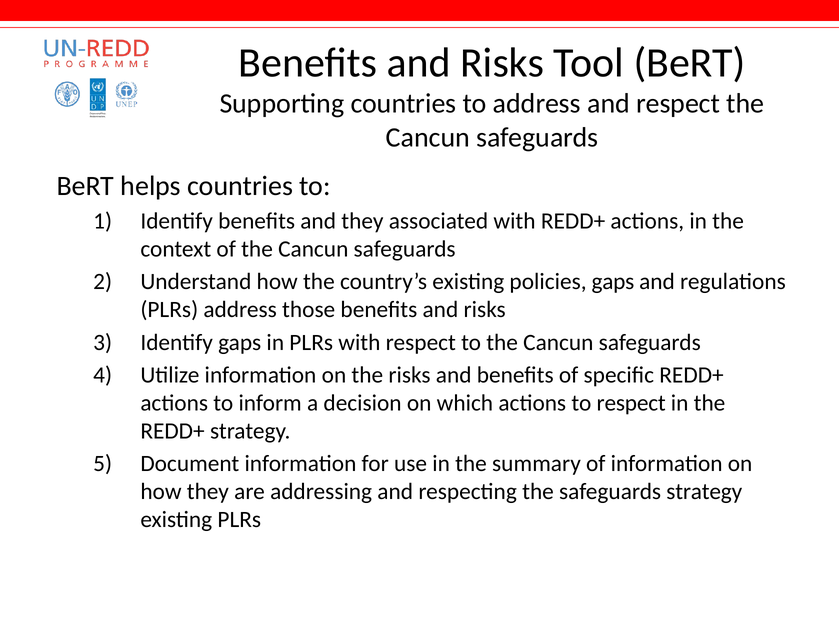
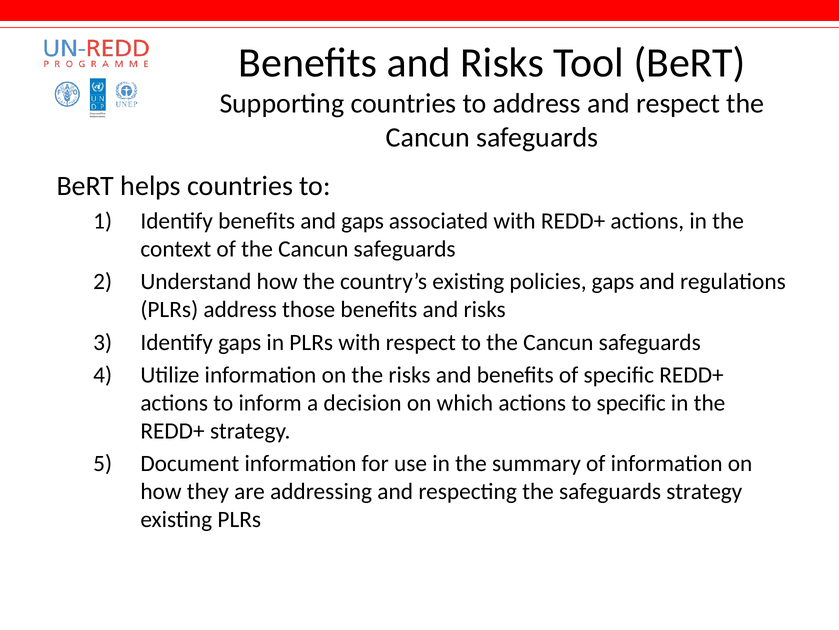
and they: they -> gaps
to respect: respect -> specific
